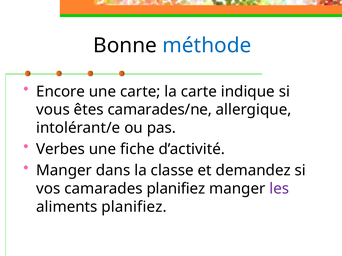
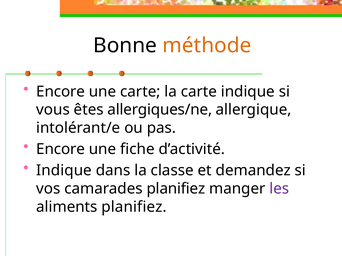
méthode colour: blue -> orange
camarades/ne: camarades/ne -> allergiques/ne
Verbes at (61, 149): Verbes -> Encore
Manger at (64, 171): Manger -> Indique
